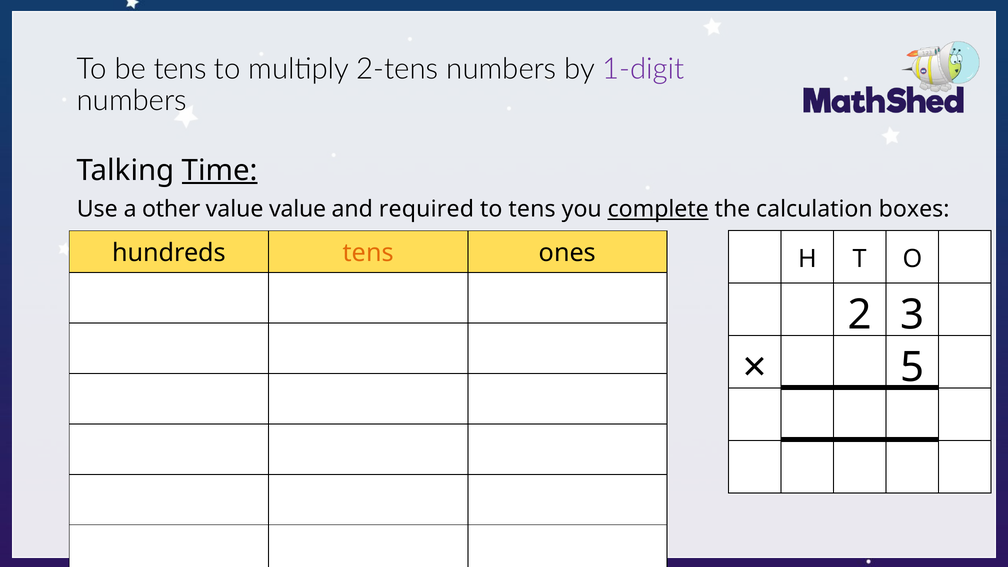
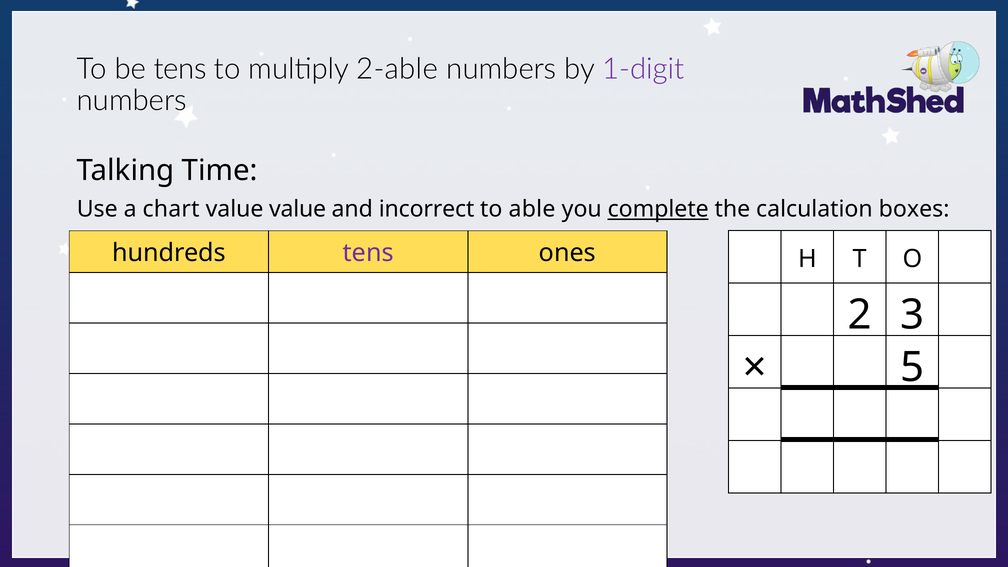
2-tens: 2-tens -> 2-able
Time underline: present -> none
other: other -> chart
required: required -> incorrect
to tens: tens -> able
tens at (368, 253) colour: orange -> purple
